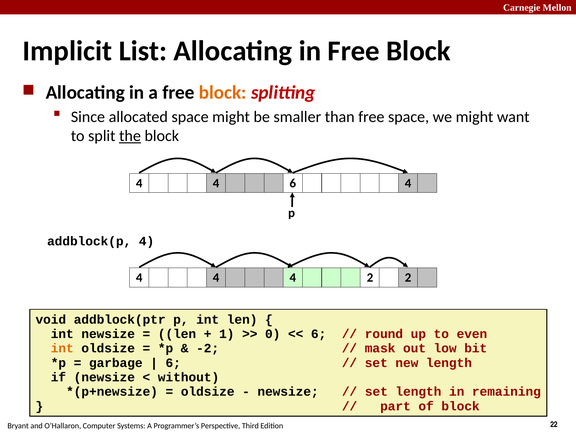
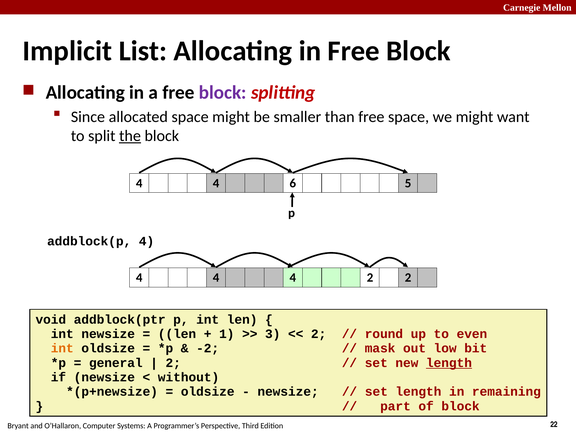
block at (223, 93) colour: orange -> purple
4 4 4: 4 -> 5
0: 0 -> 3
6 at (319, 334): 6 -> 2
garbage: garbage -> general
6 at (173, 363): 6 -> 2
length at (449, 363) underline: none -> present
